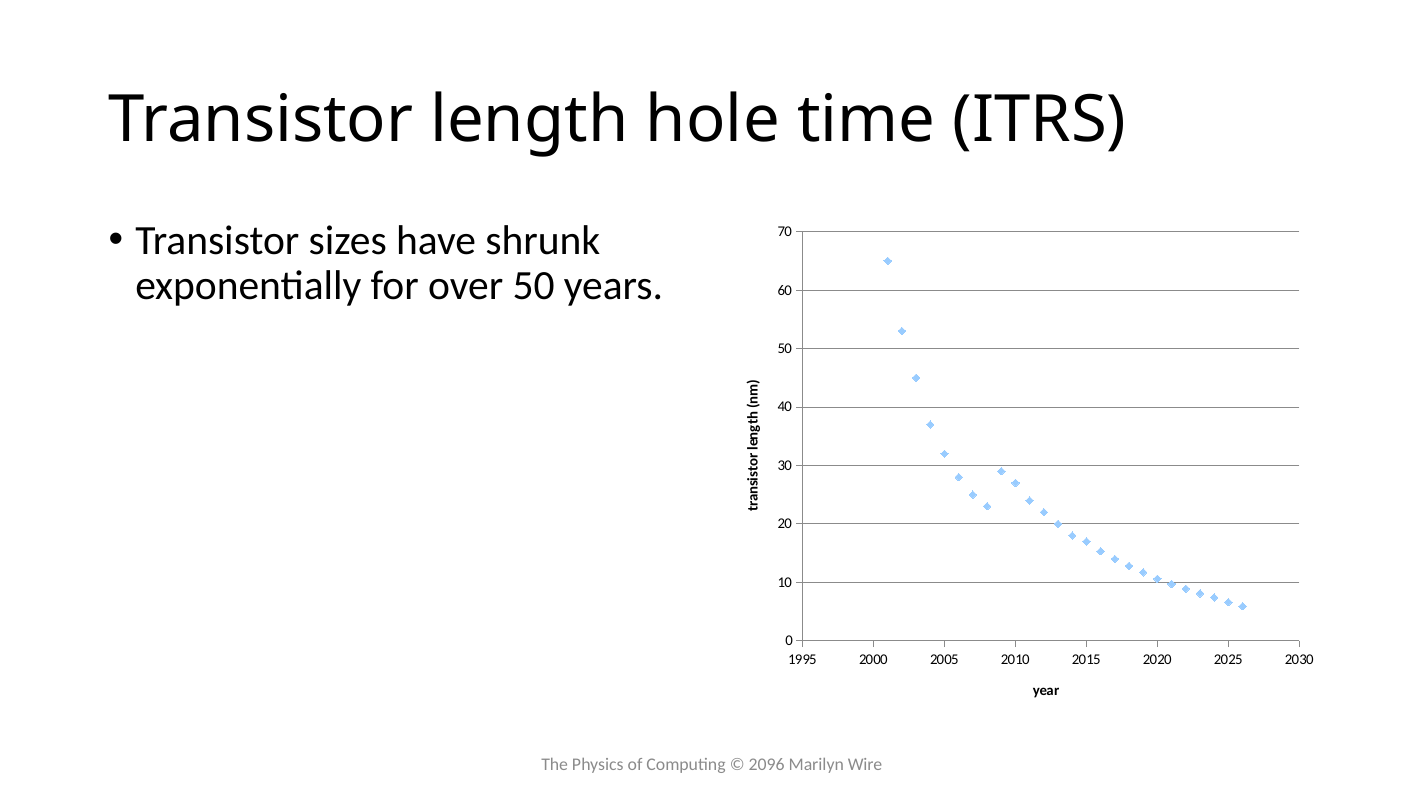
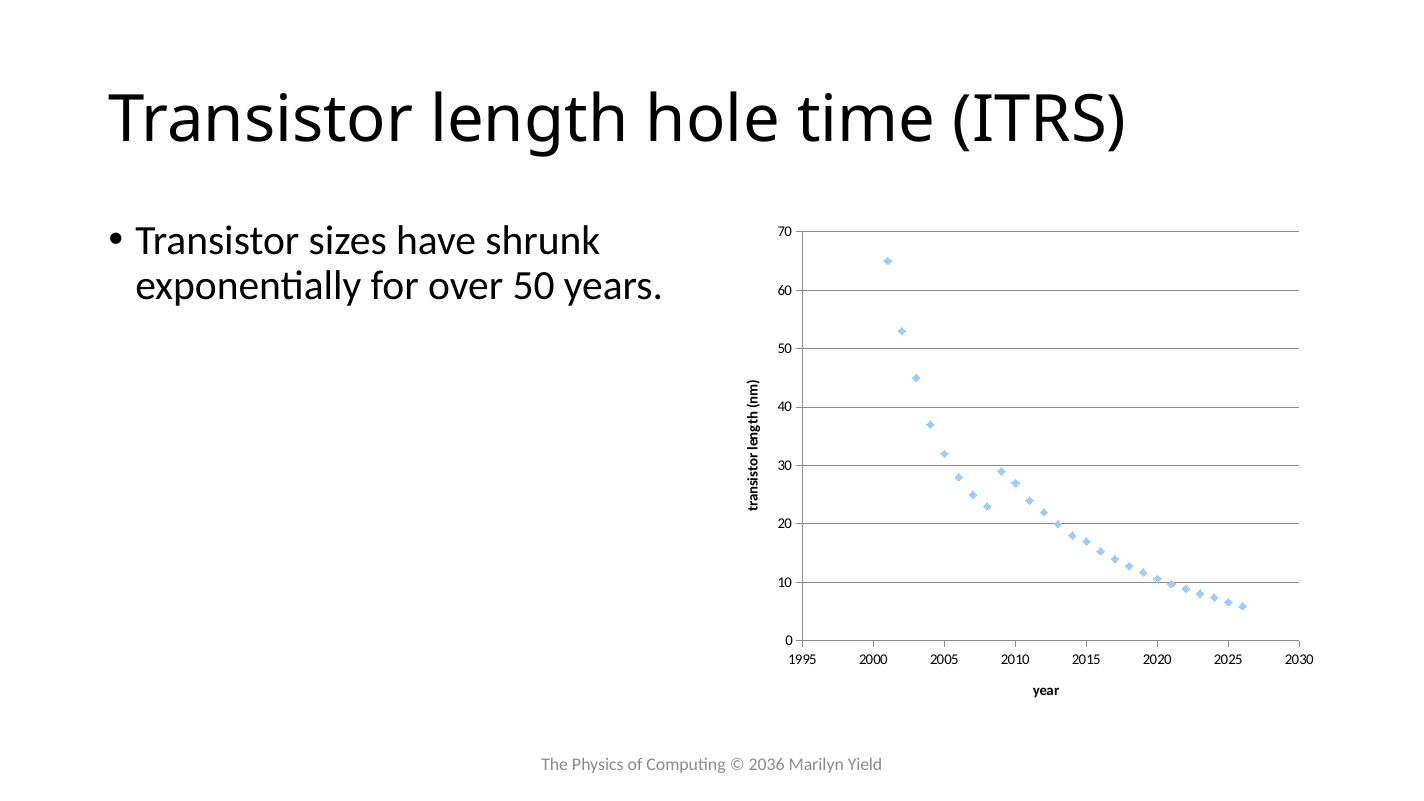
2096: 2096 -> 2036
Wire: Wire -> Yield
